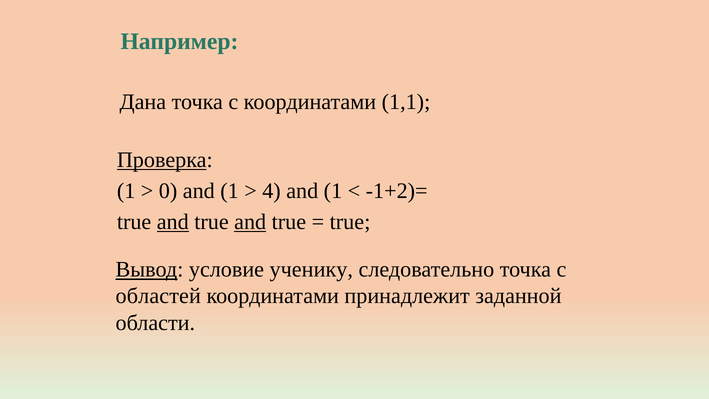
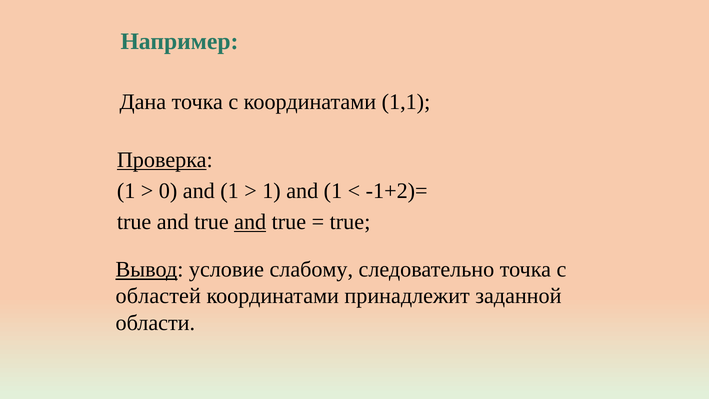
4 at (272, 191): 4 -> 1
and at (173, 222) underline: present -> none
ученику: ученику -> слабому
